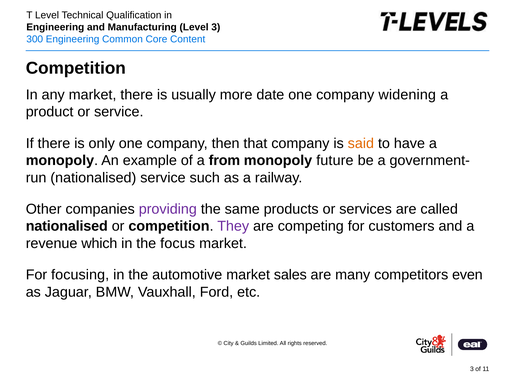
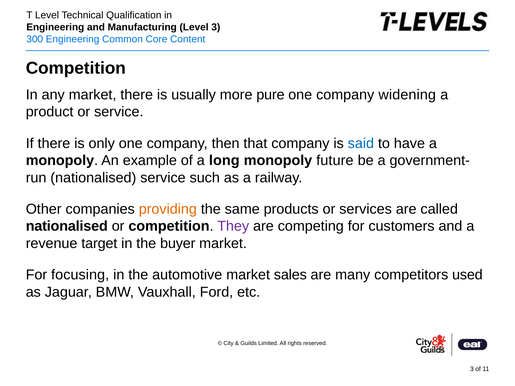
date: date -> pure
said colour: orange -> blue
from: from -> long
providing colour: purple -> orange
which: which -> target
focus: focus -> buyer
even: even -> used
